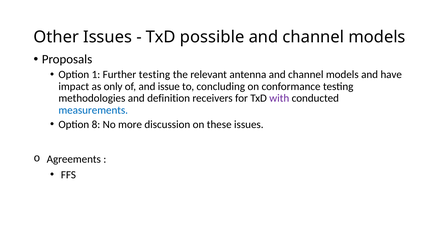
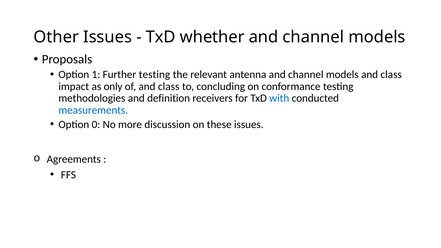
possible: possible -> whether
models and have: have -> class
of and issue: issue -> class
with colour: purple -> blue
8: 8 -> 0
